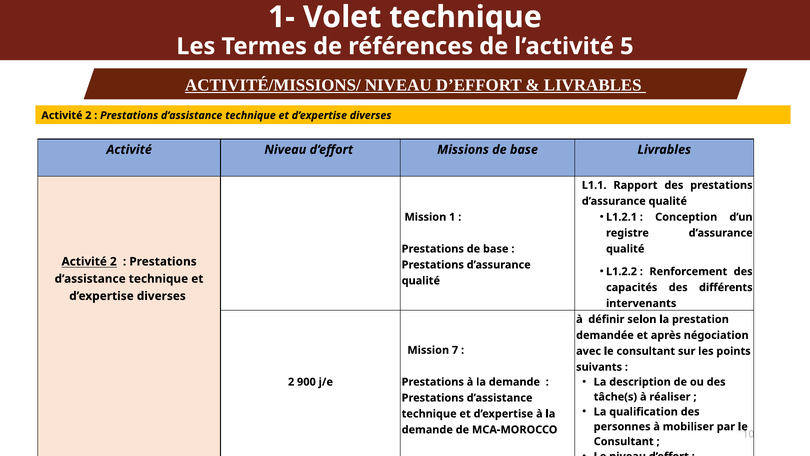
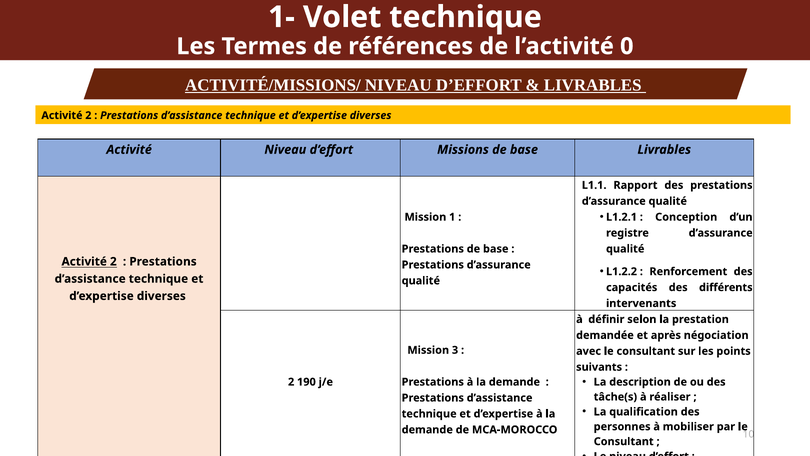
5: 5 -> 0
7: 7 -> 3
900: 900 -> 190
